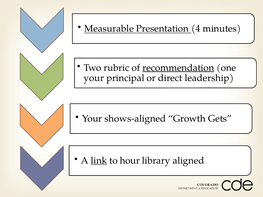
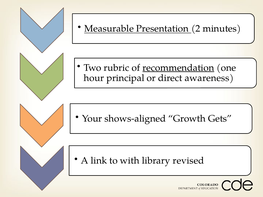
4: 4 -> 2
your at (94, 78): your -> hour
leadership: leadership -> awareness
link underline: present -> none
hour: hour -> with
aligned: aligned -> revised
